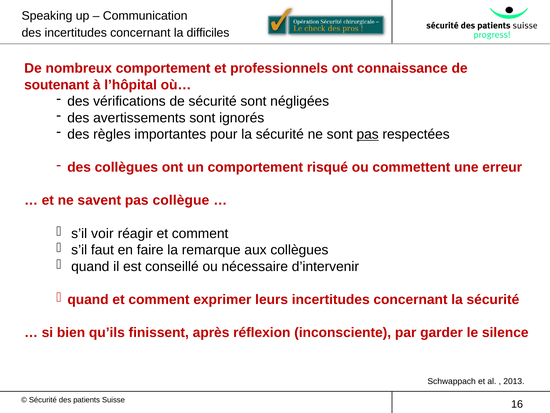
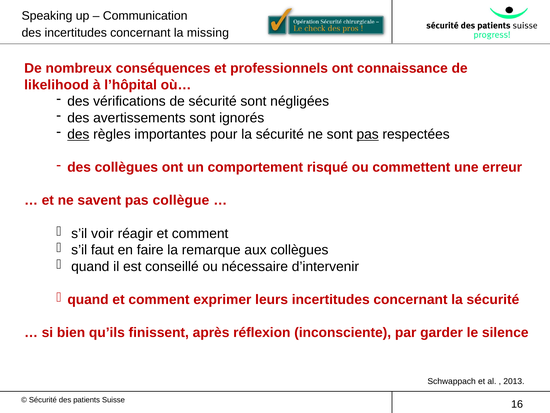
difficiles: difficiles -> missing
nombreux comportement: comportement -> conséquences
soutenant: soutenant -> likelihood
des at (78, 134) underline: none -> present
